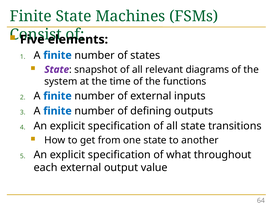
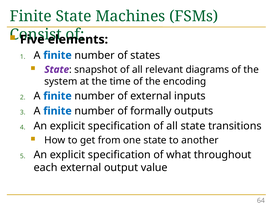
functions: functions -> encoding
defining: defining -> formally
